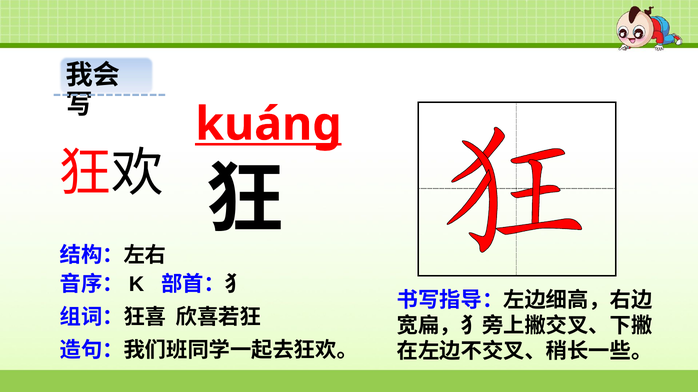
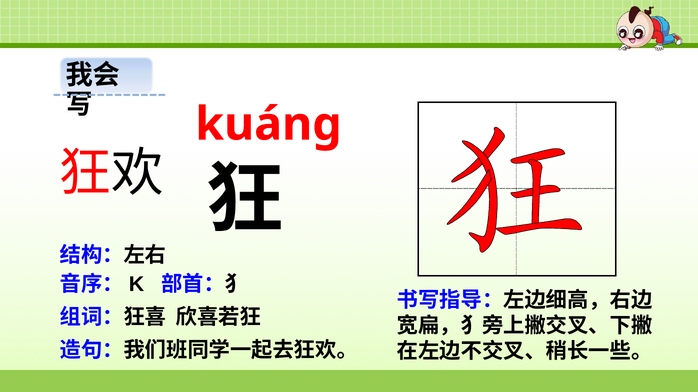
kuáng underline: present -> none
